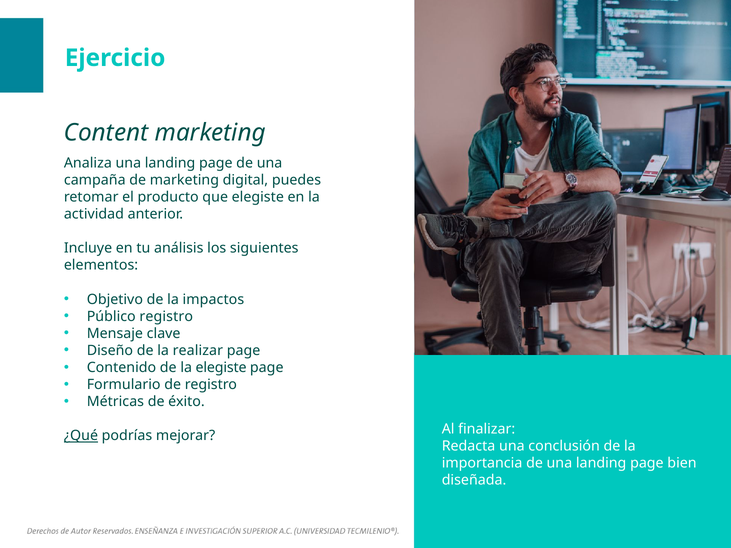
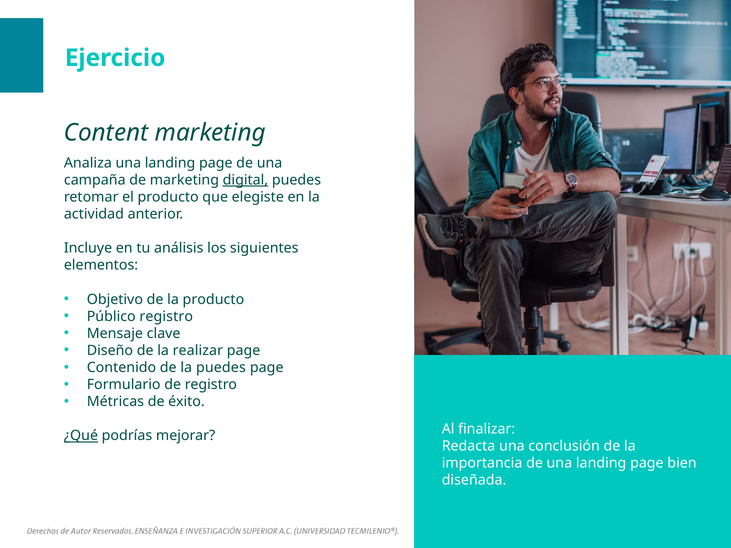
digital underline: none -> present
la impactos: impactos -> producto
la elegiste: elegiste -> puedes
